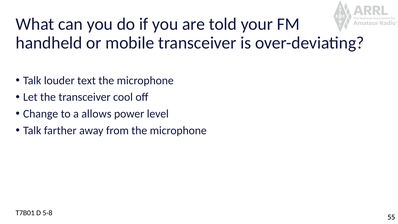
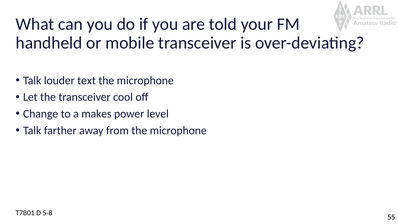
allows: allows -> makes
